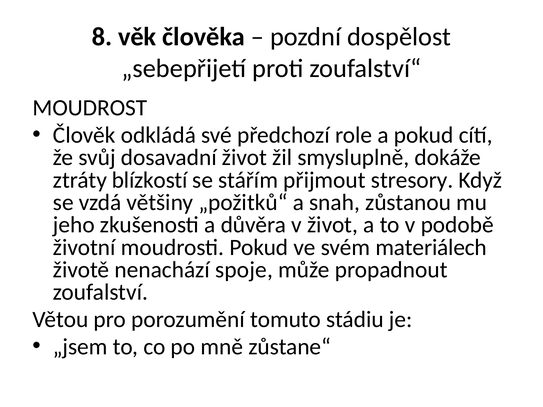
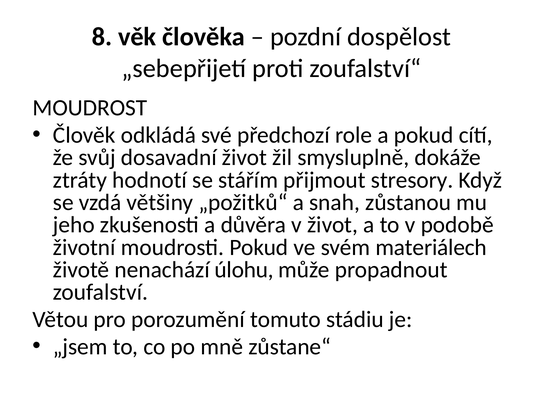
blízkostí: blízkostí -> hodnotí
spoje: spoje -> úlohu
